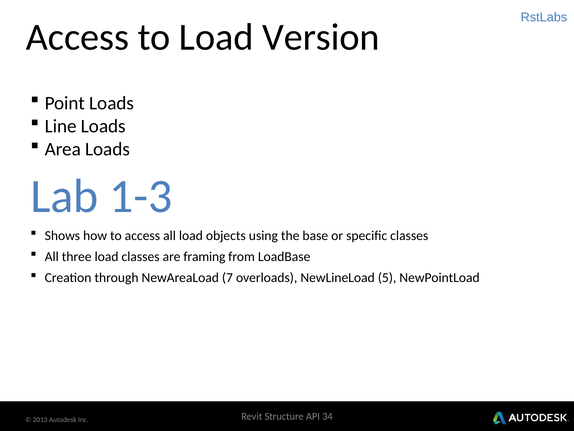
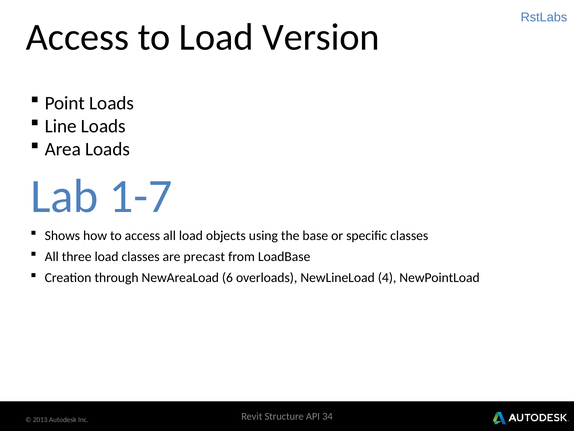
1-3: 1-3 -> 1-7
framing: framing -> precast
7: 7 -> 6
5: 5 -> 4
